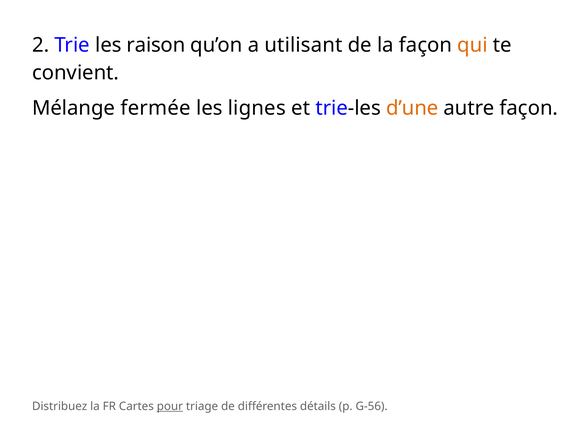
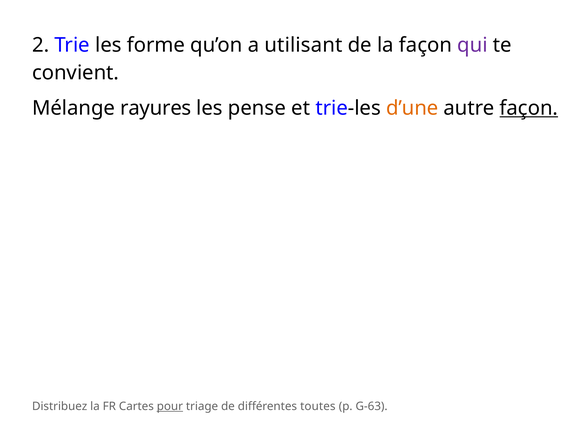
raison: raison -> forme
qui colour: orange -> purple
fermée: fermée -> rayures
lignes: lignes -> pense
façon at (529, 108) underline: none -> present
détails: détails -> toutes
G-56: G-56 -> G-63
